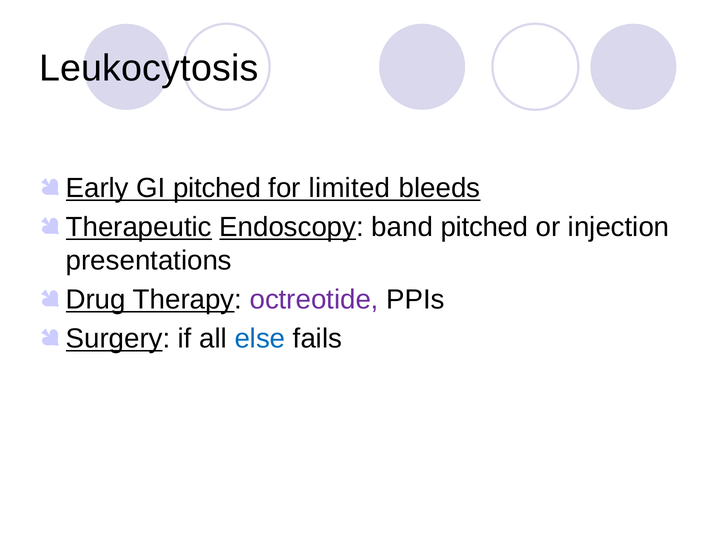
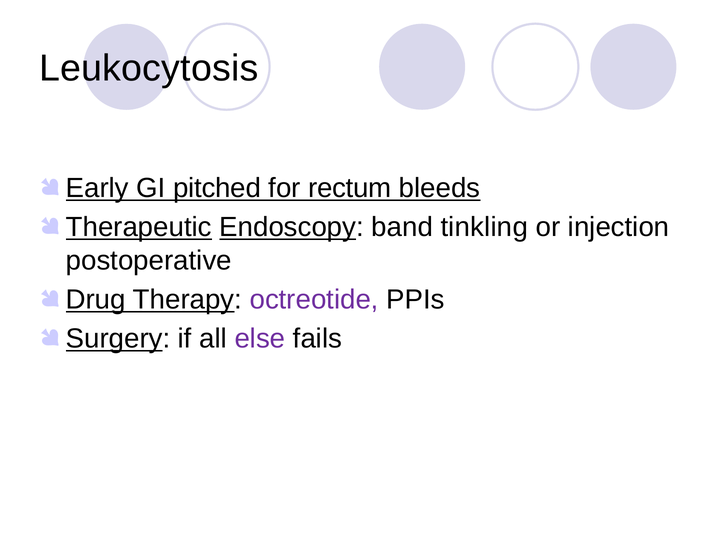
limited: limited -> rectum
band pitched: pitched -> tinkling
presentations: presentations -> postoperative
else colour: blue -> purple
